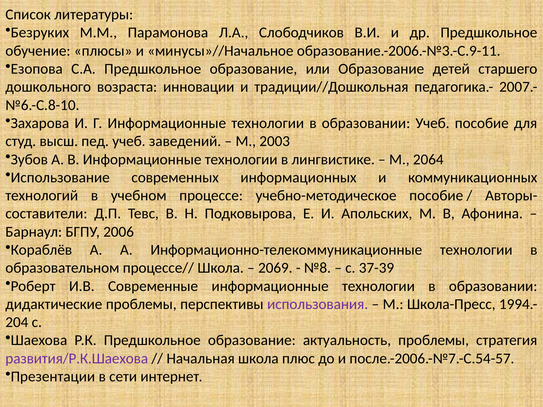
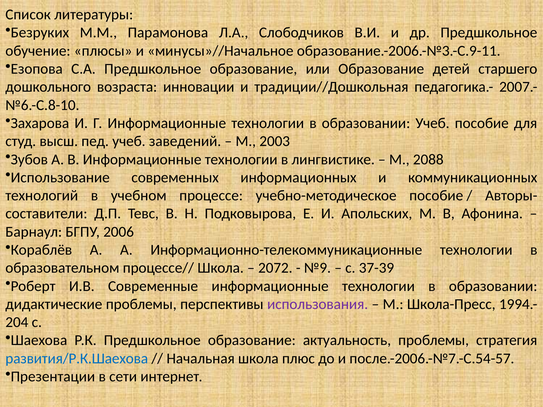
2064: 2064 -> 2088
2069: 2069 -> 2072
№8: №8 -> №9
развития/Р.К.Шаехова colour: purple -> blue
